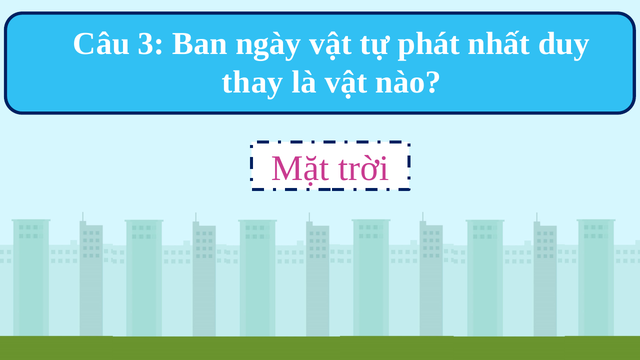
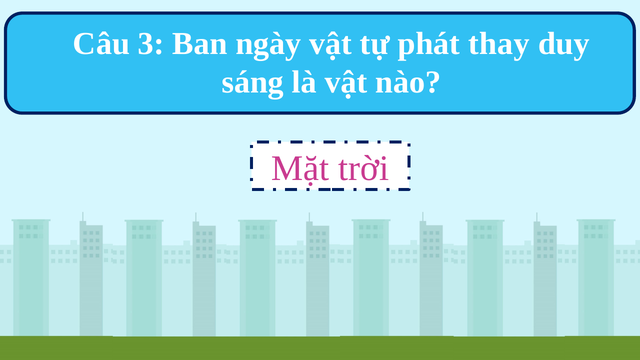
nhất: nhất -> thay
thay: thay -> sáng
